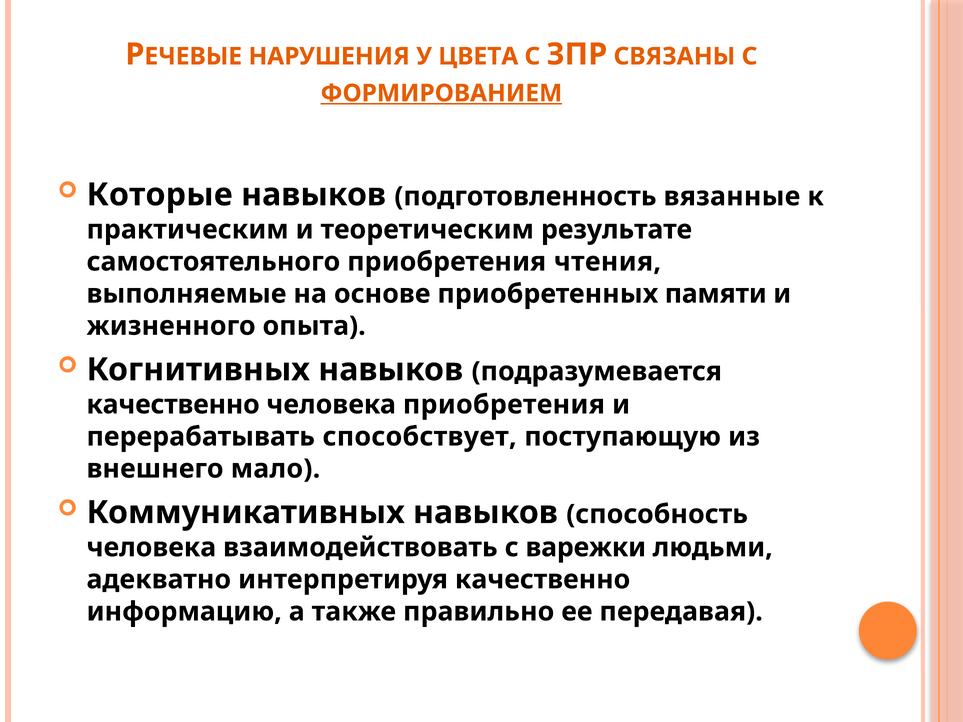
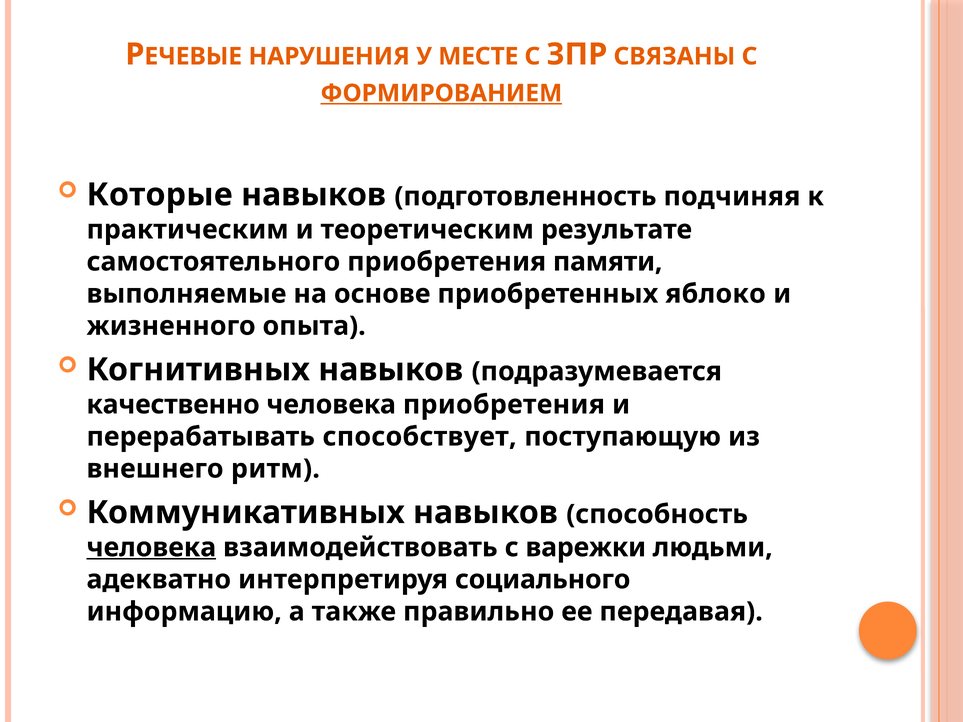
ЦВЕТА: ЦВЕТА -> МЕСТЕ
вязанные: вязанные -> подчиняя
чтения: чтения -> памяти
памяти: памяти -> яблоко
мало: мало -> ритм
человека at (151, 548) underline: none -> present
интерпретируя качественно: качественно -> социального
